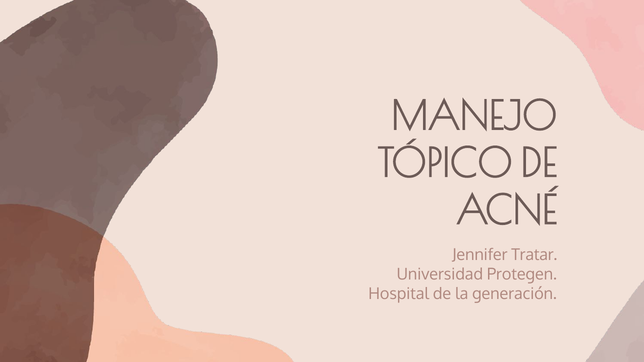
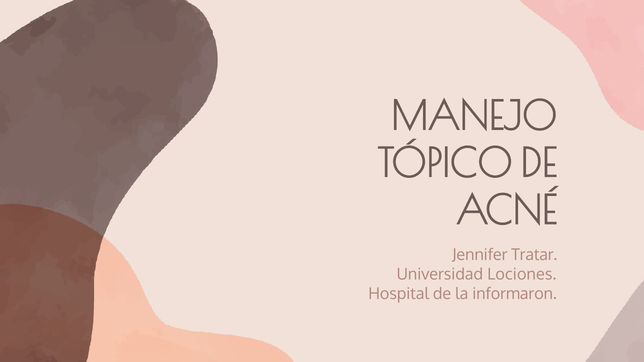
Protegen: Protegen -> Lociones
generación: generación -> informaron
